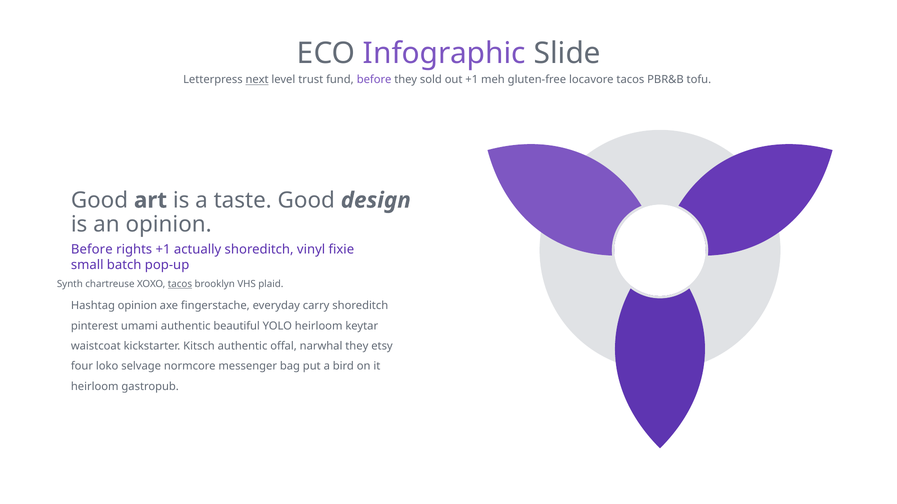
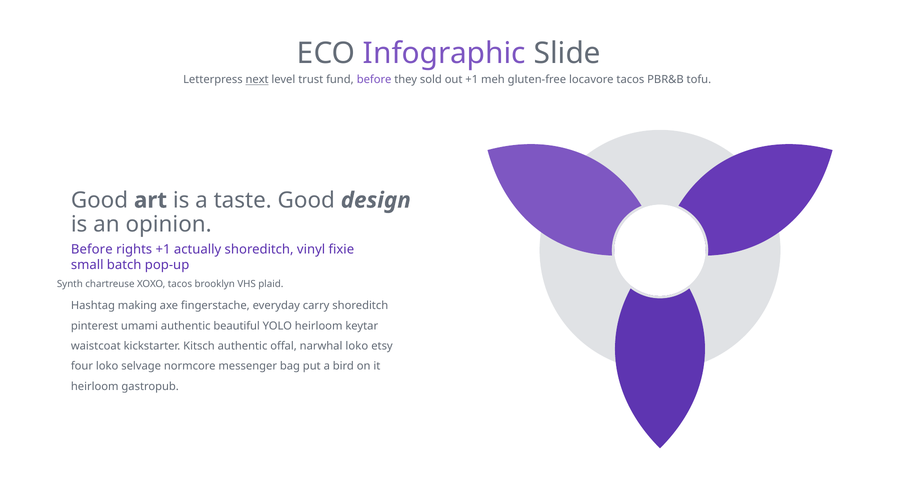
tacos at (180, 284) underline: present -> none
Hashtag opinion: opinion -> making
narwhal they: they -> loko
